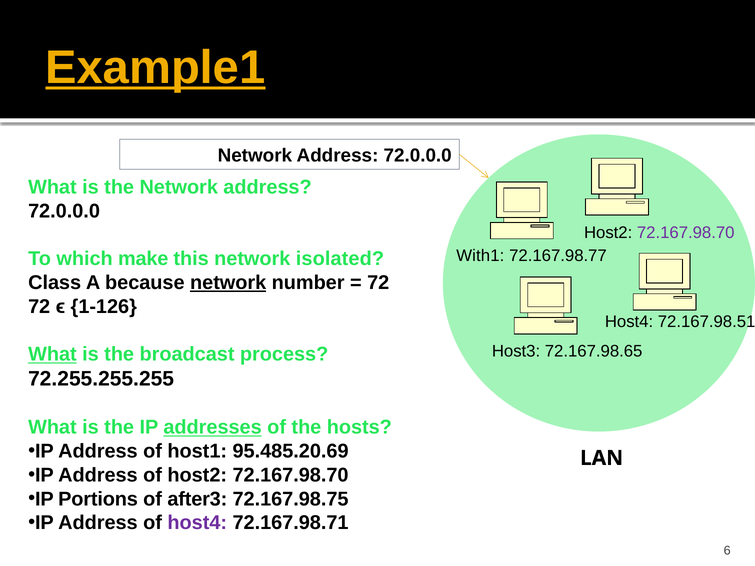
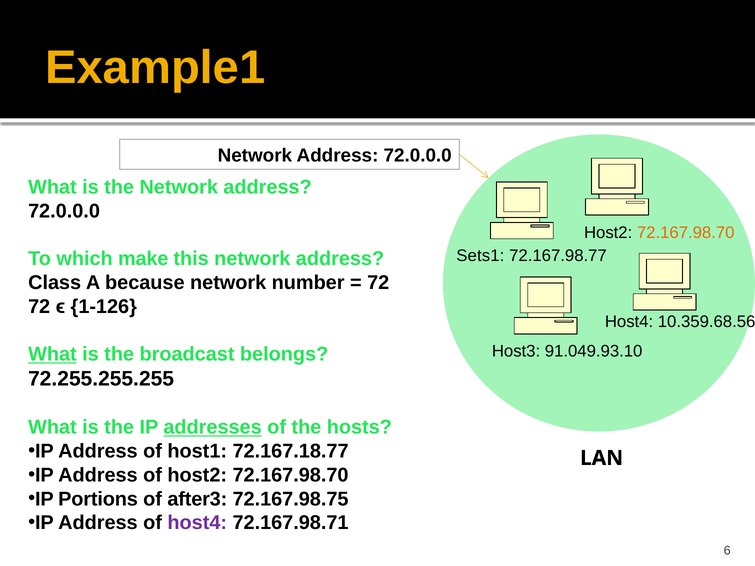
Example1 underline: present -> none
72.167.98.70 at (686, 233) colour: purple -> orange
With1: With1 -> Sets1
this network isolated: isolated -> address
network at (228, 283) underline: present -> none
72.167.98.51: 72.167.98.51 -> 10.359.68.56
72.167.98.65: 72.167.98.65 -> 91.049.93.10
process: process -> belongs
95.485.20.69: 95.485.20.69 -> 72.167.18.77
